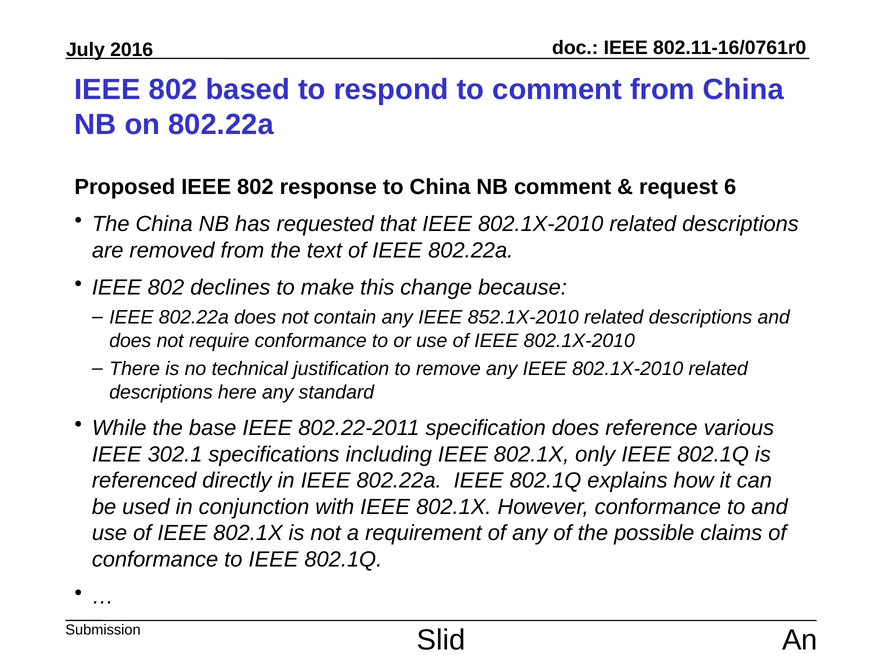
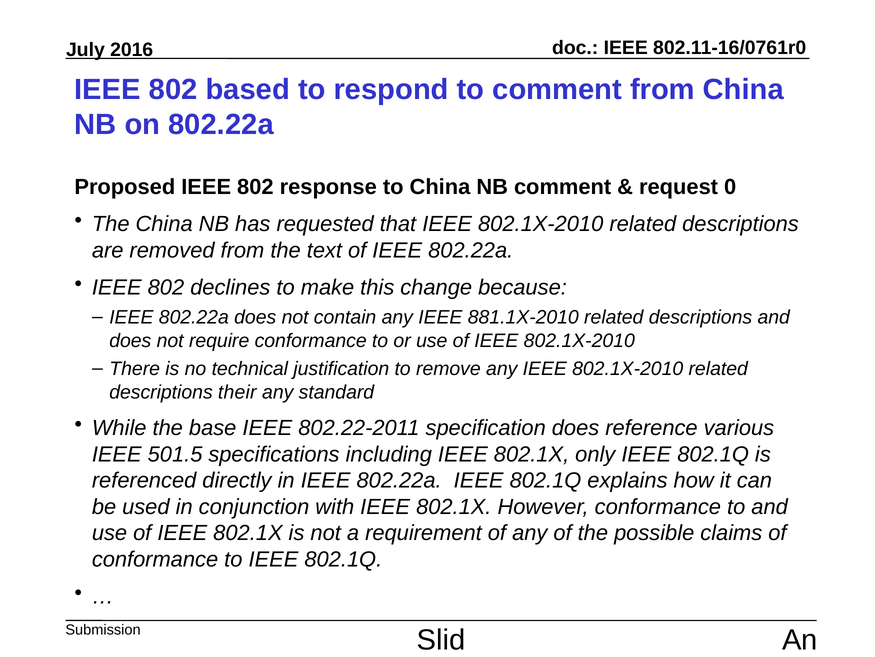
request 6: 6 -> 0
852.1X-2010: 852.1X-2010 -> 881.1X-2010
here: here -> their
302.1: 302.1 -> 501.5
